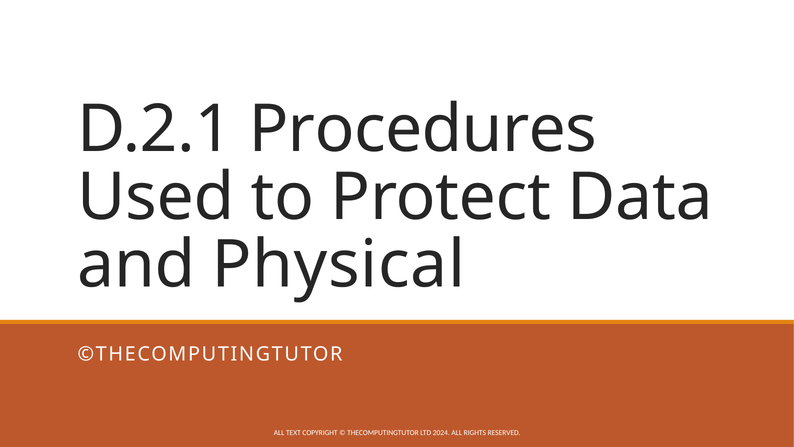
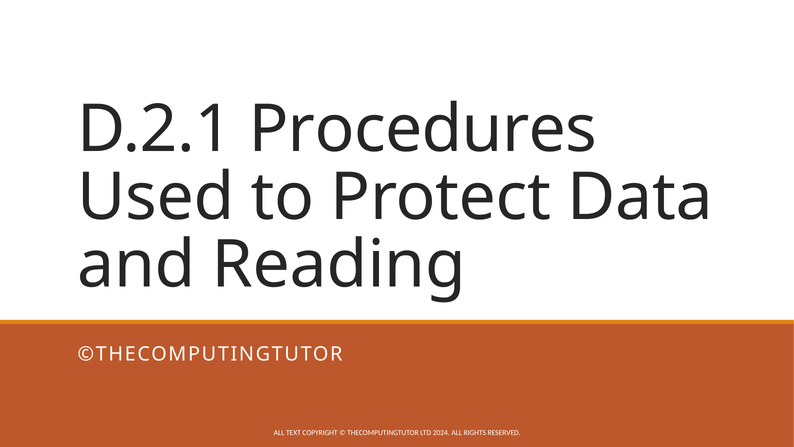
Physical: Physical -> Reading
